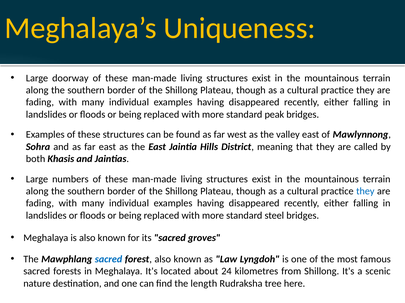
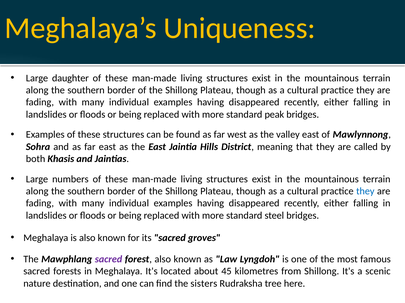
doorway: doorway -> daughter
sacred at (109, 260) colour: blue -> purple
24: 24 -> 45
length: length -> sisters
